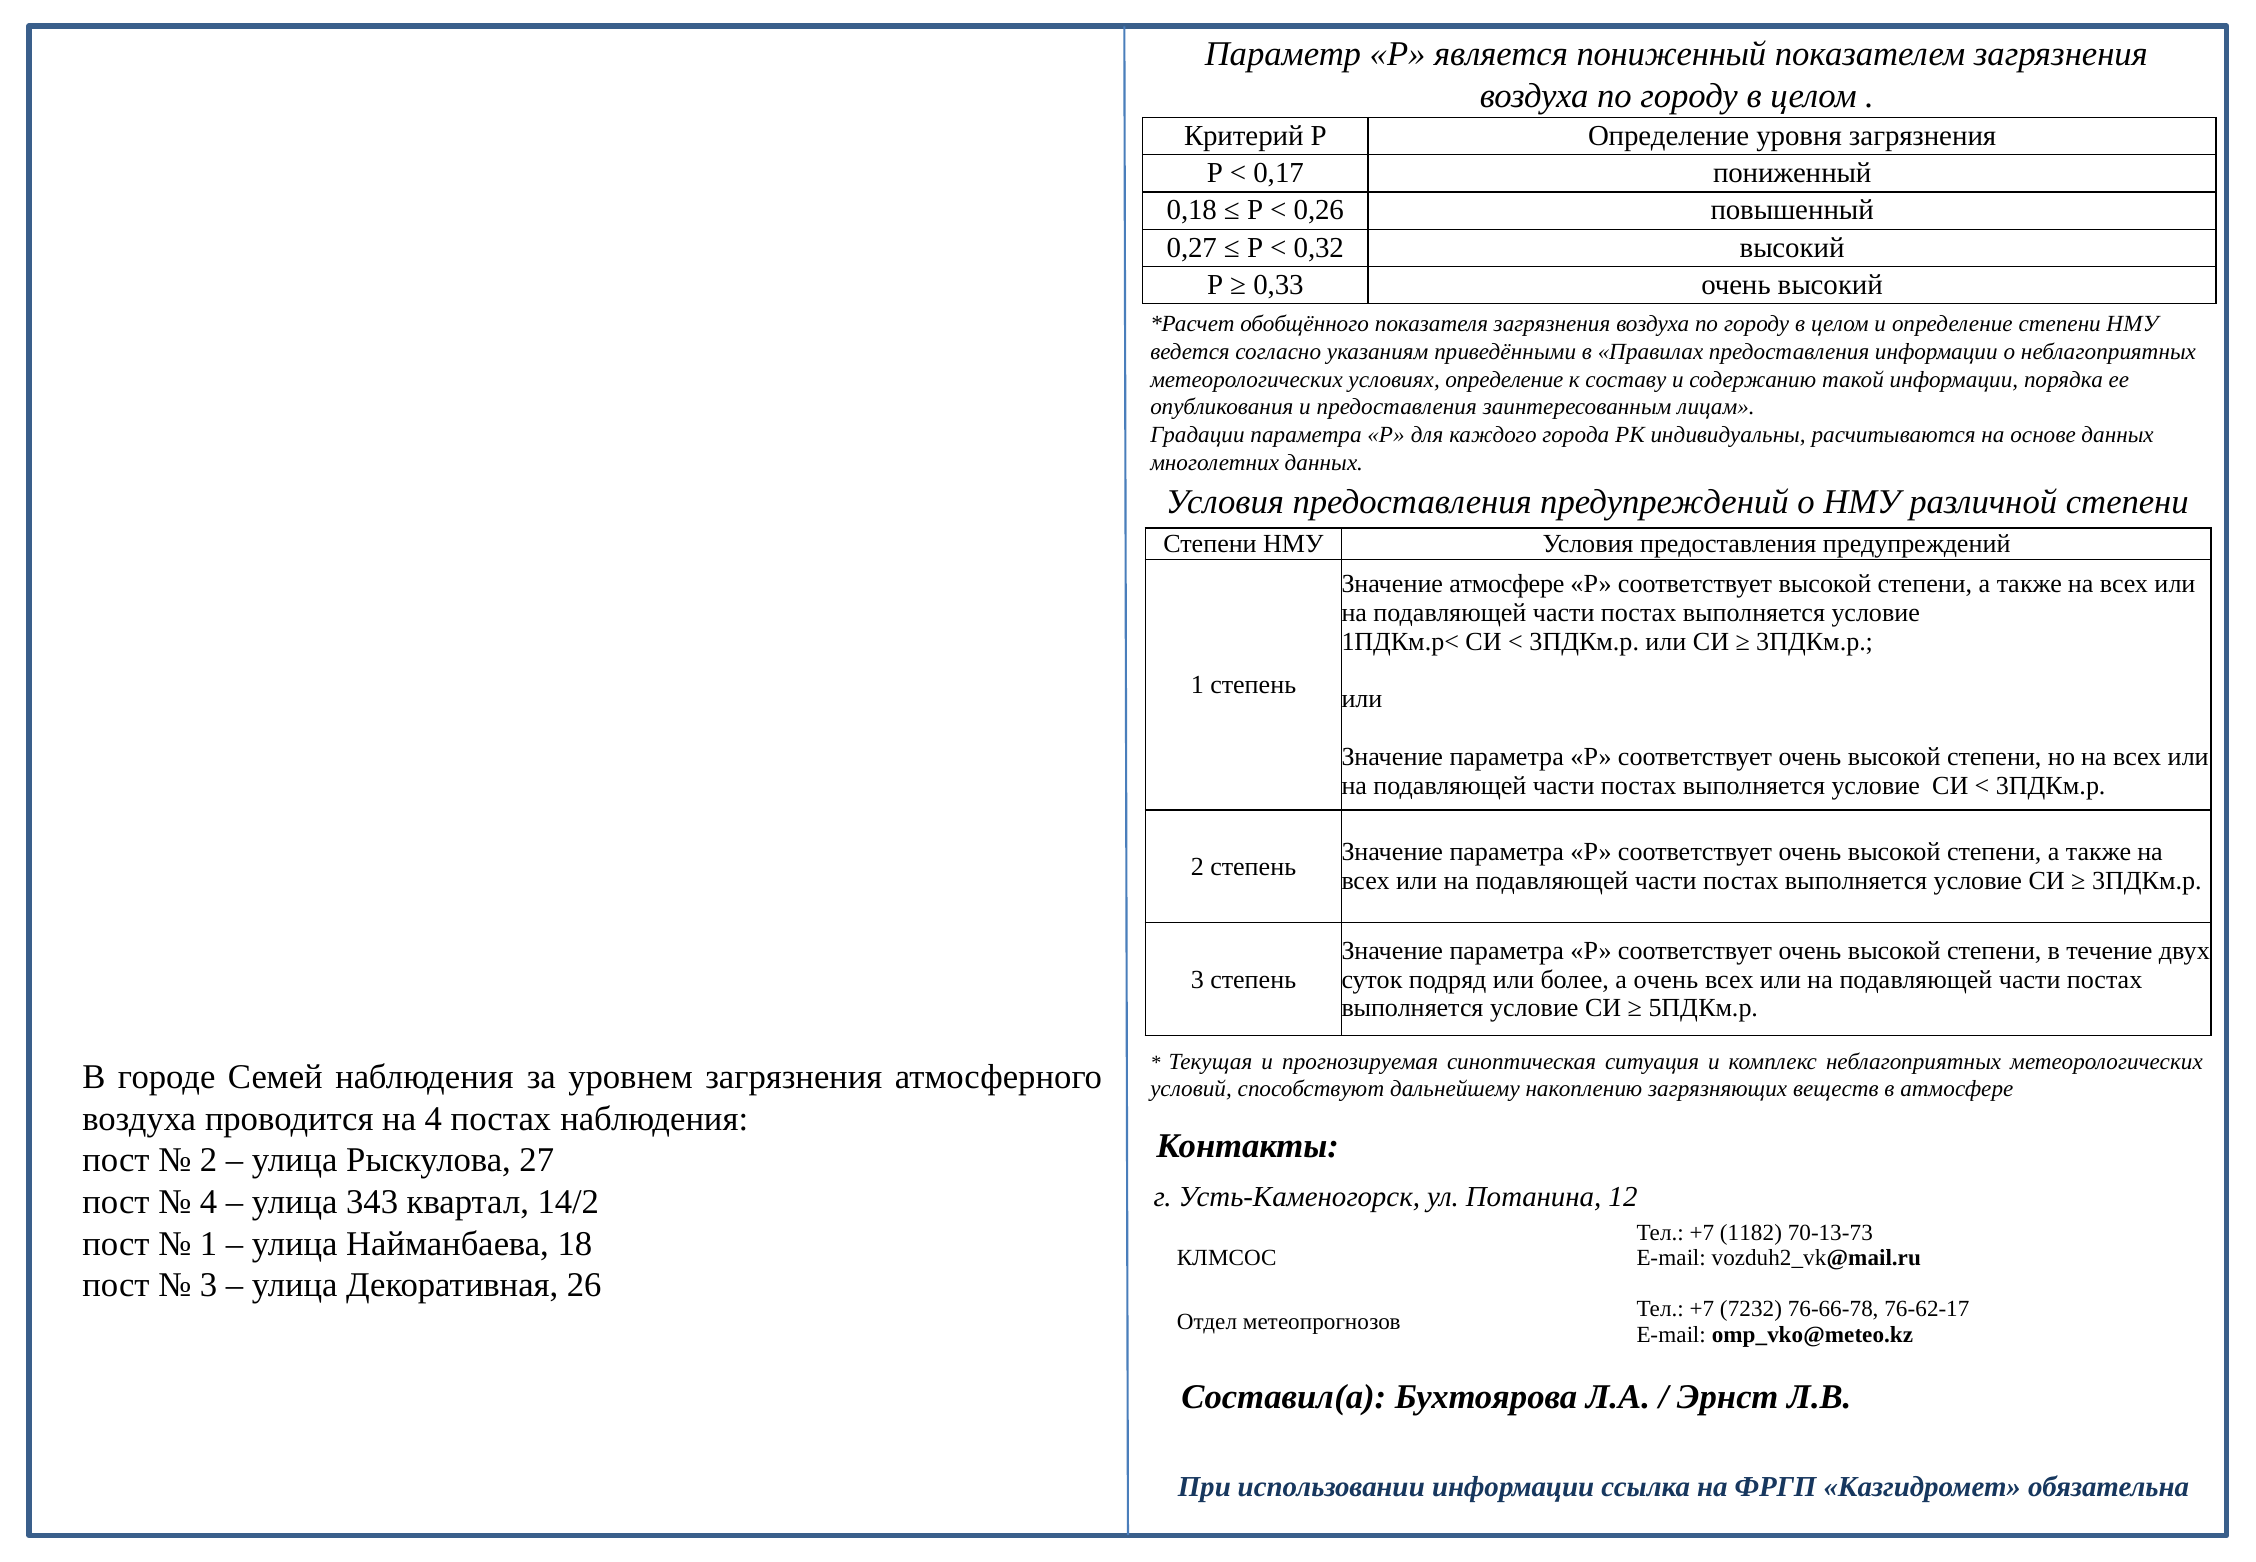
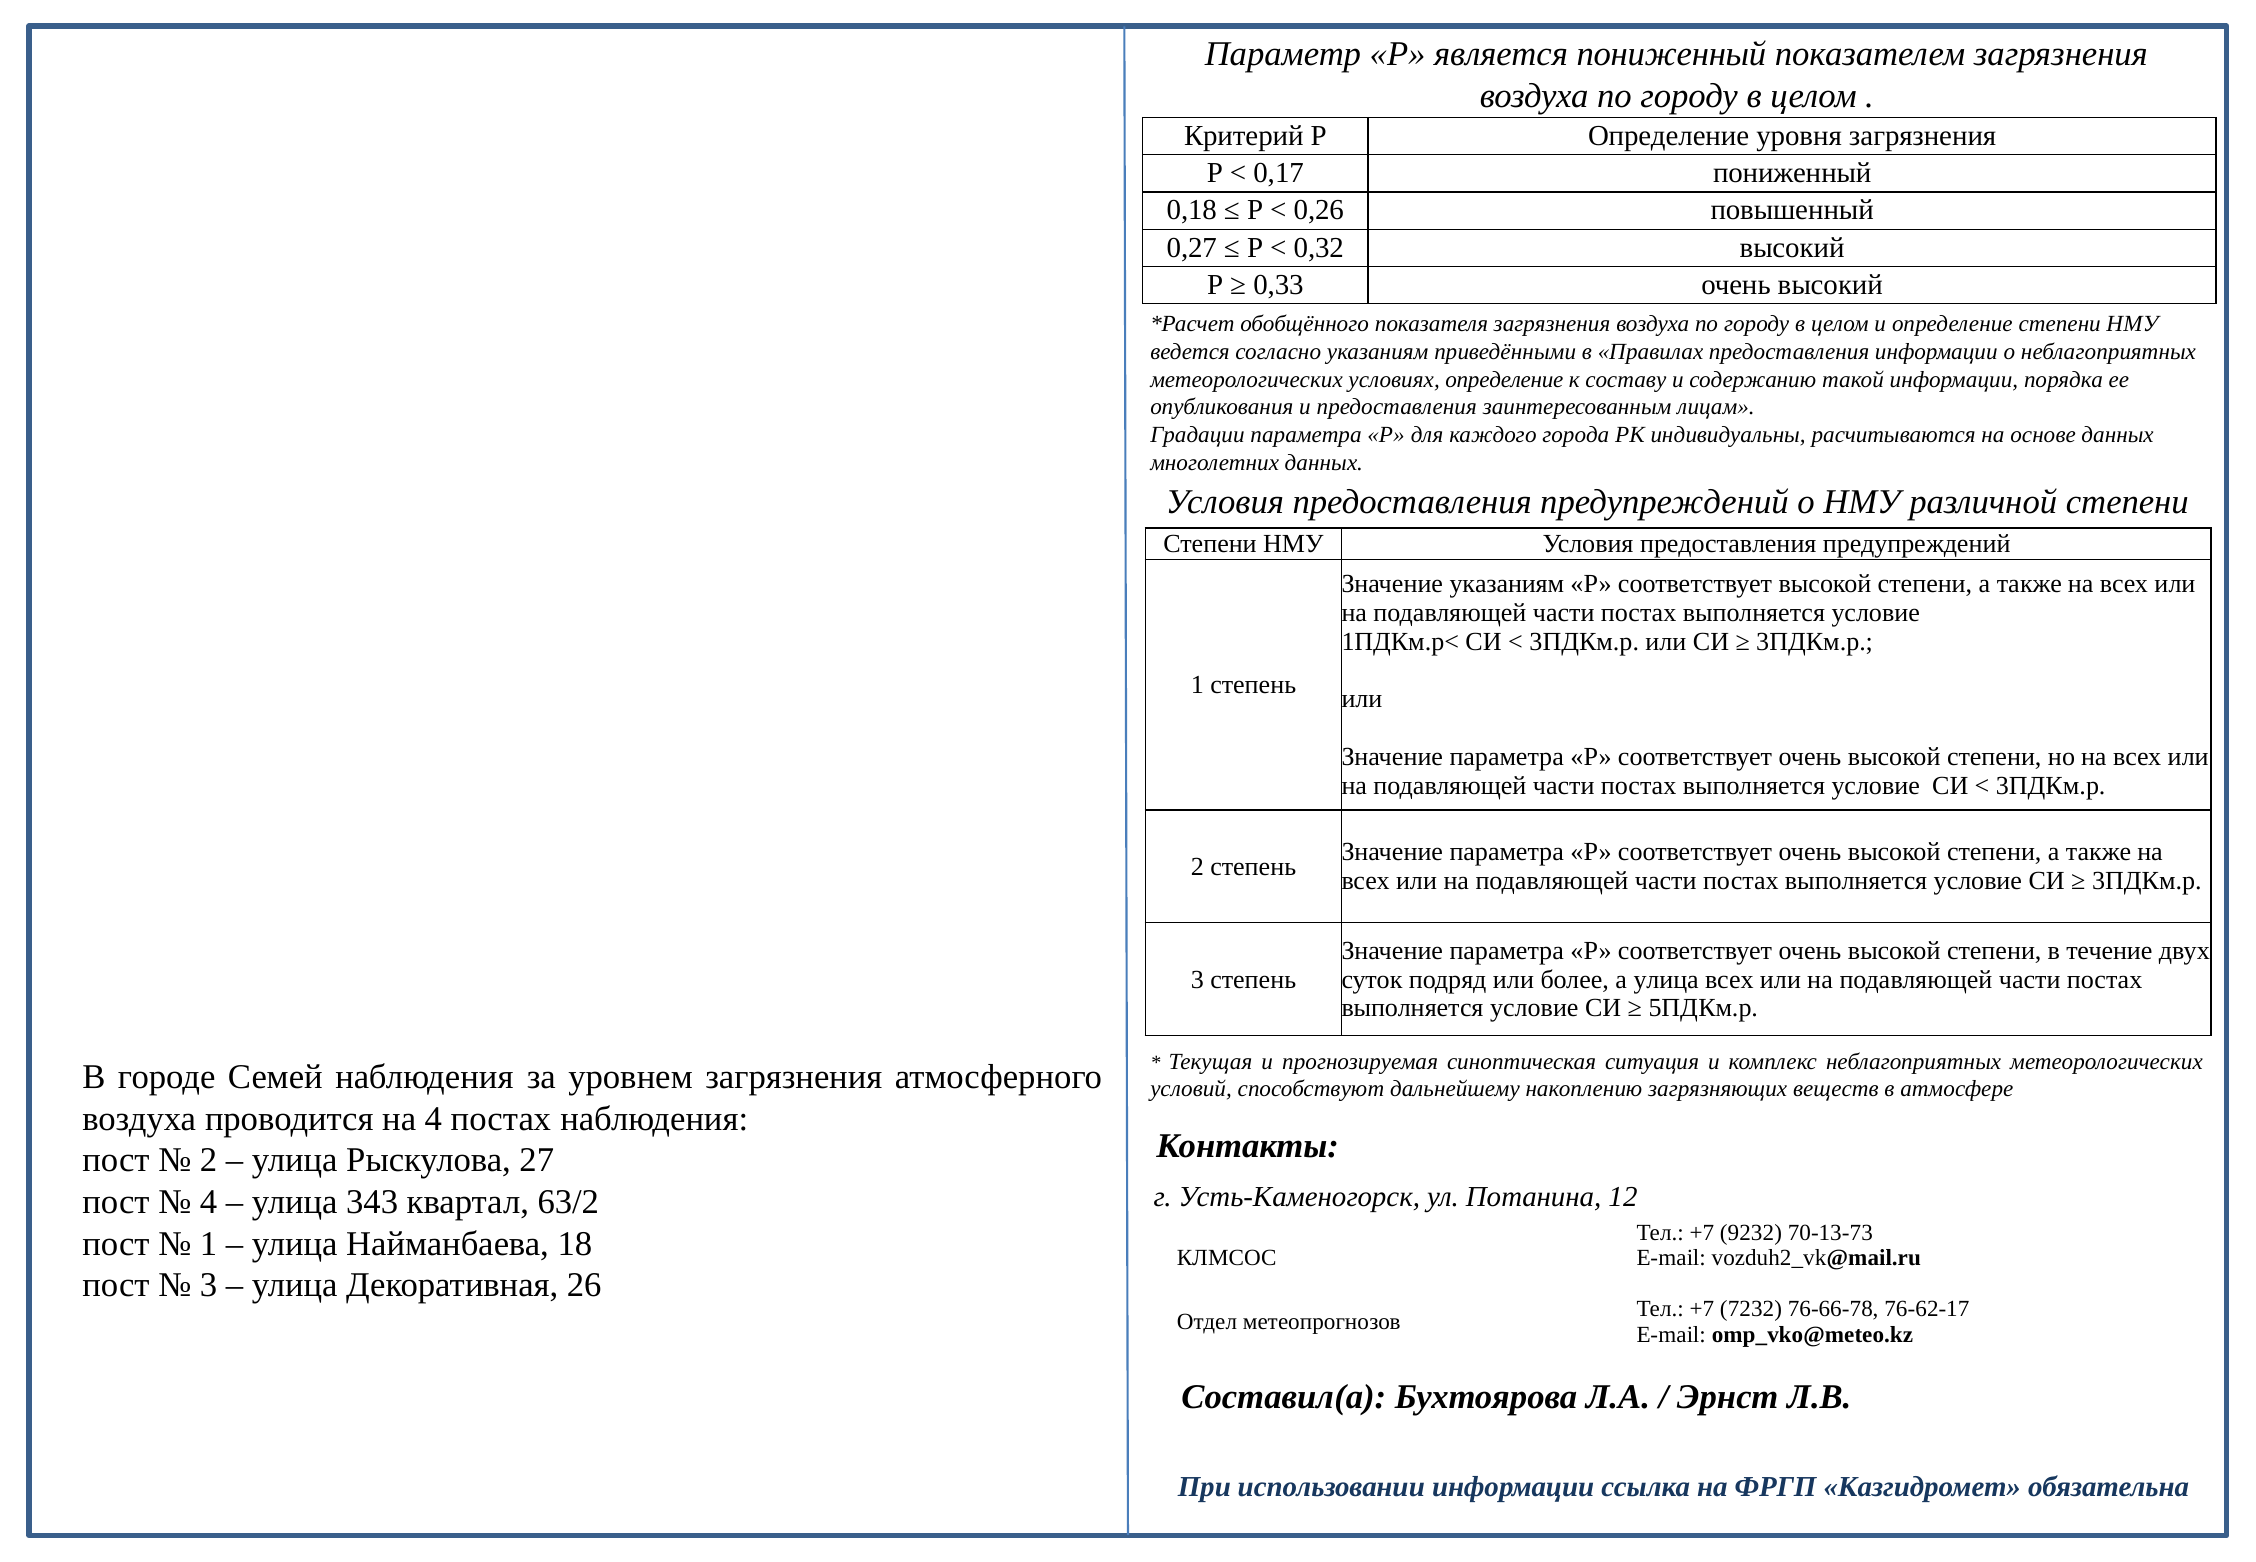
Значение атмосфере: атмосфере -> указаниям
а очень: очень -> улица
14/2: 14/2 -> 63/2
1182: 1182 -> 9232
